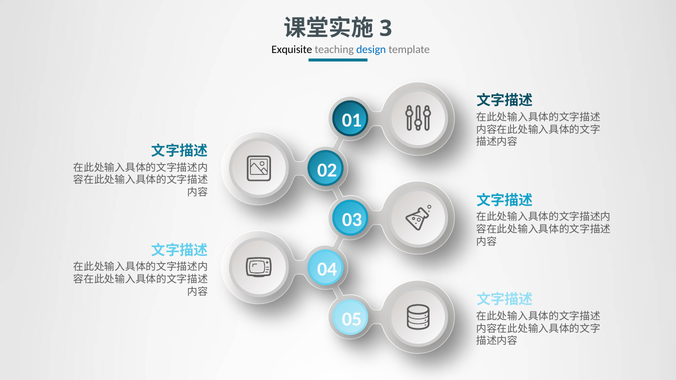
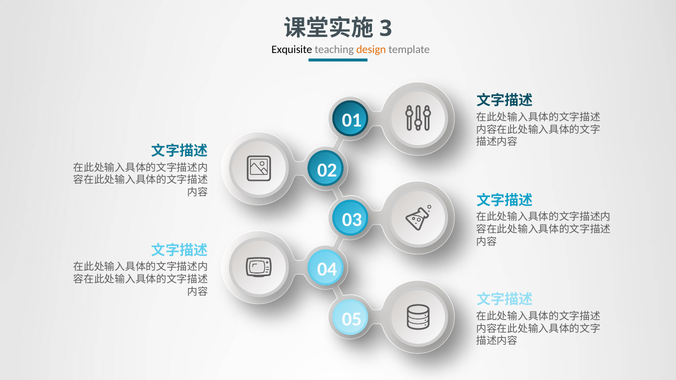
design colour: blue -> orange
